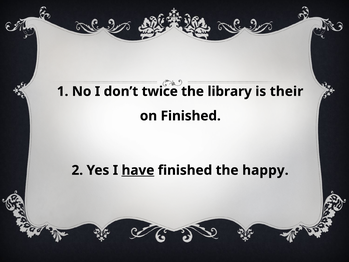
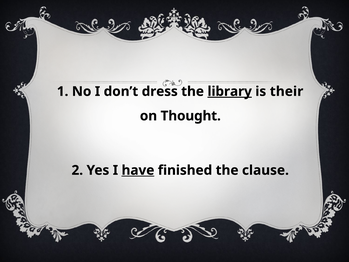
twice: twice -> dress
library underline: none -> present
on Finished: Finished -> Thought
happy: happy -> clause
